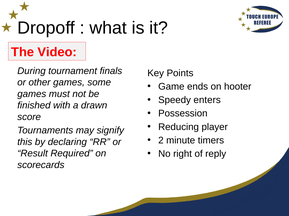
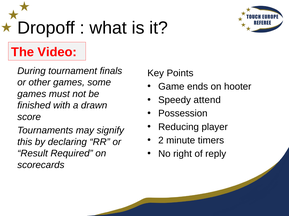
enters: enters -> attend
